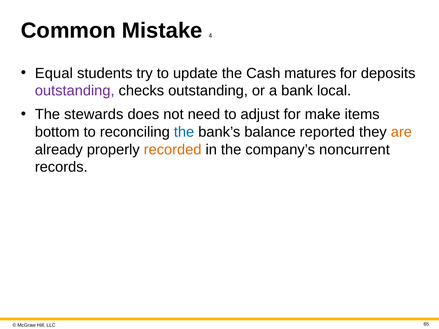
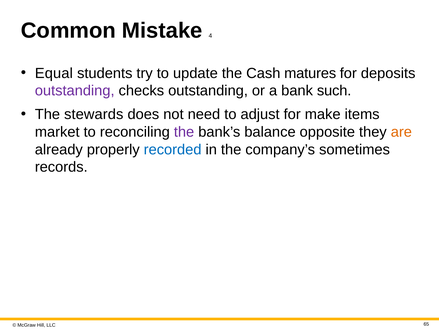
local: local -> such
bottom: bottom -> market
the at (184, 132) colour: blue -> purple
reported: reported -> opposite
recorded colour: orange -> blue
noncurrent: noncurrent -> sometimes
